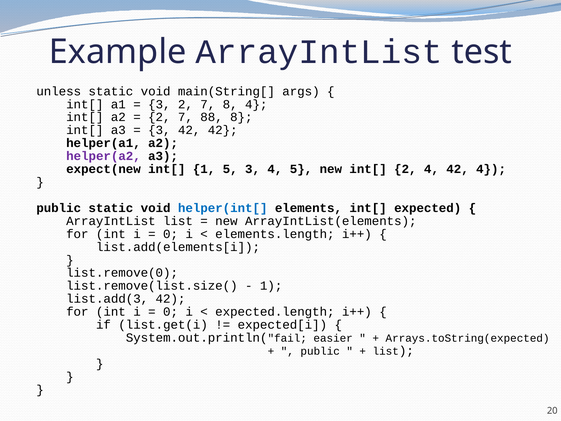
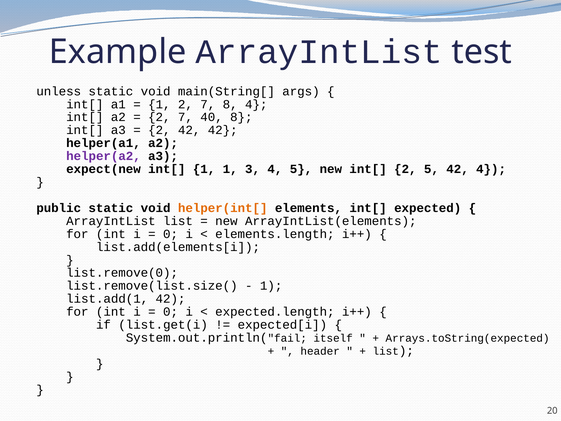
3 at (159, 104): 3 -> 1
88: 88 -> 40
3 at (159, 130): 3 -> 2
1 5: 5 -> 1
2 4: 4 -> 5
helper(int[ colour: blue -> orange
list.add(3: list.add(3 -> list.add(1
easier: easier -> itself
public at (320, 351): public -> header
